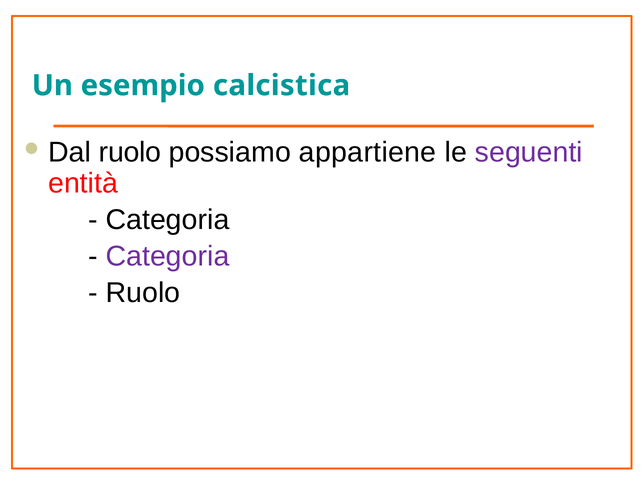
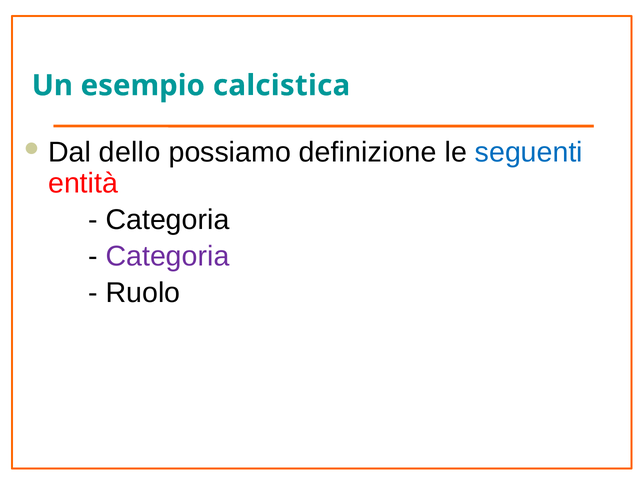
Dal ruolo: ruolo -> dello
appartiene: appartiene -> definizione
seguenti colour: purple -> blue
